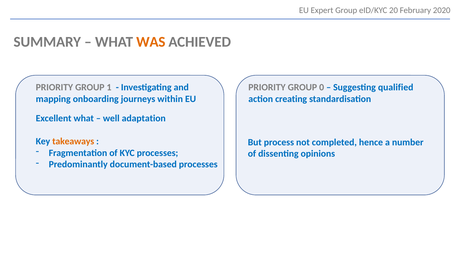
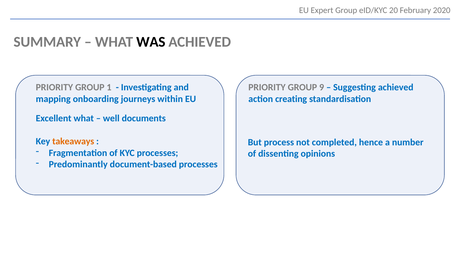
WAS colour: orange -> black
0: 0 -> 9
Suggesting qualified: qualified -> achieved
adaptation: adaptation -> documents
